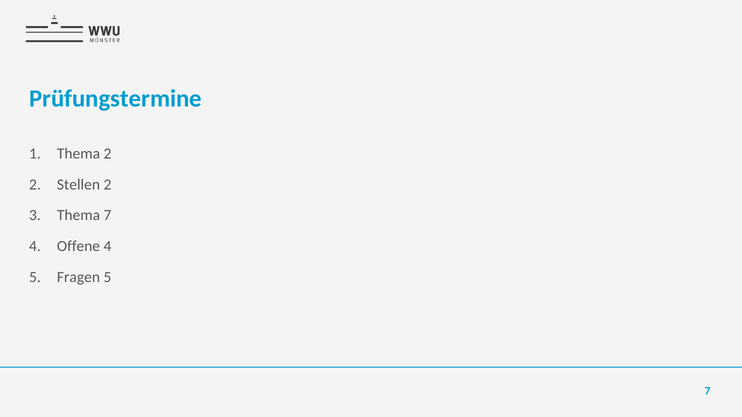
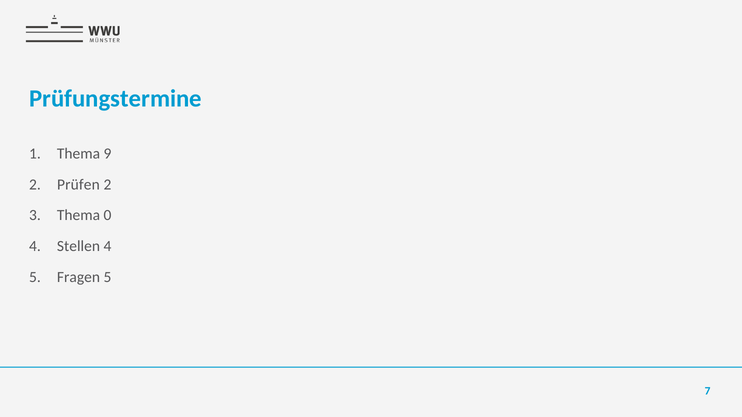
Thema 2: 2 -> 9
Stellen: Stellen -> Prüfen
Thema 7: 7 -> 0
Offene: Offene -> Stellen
